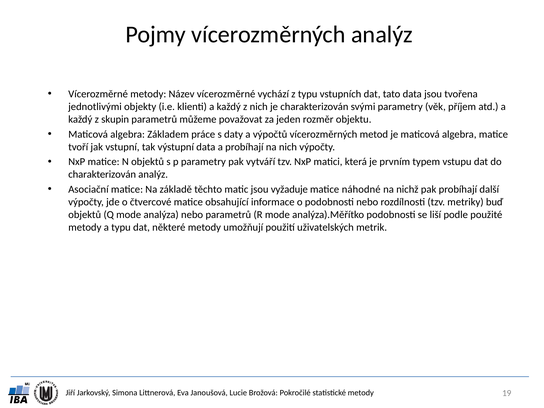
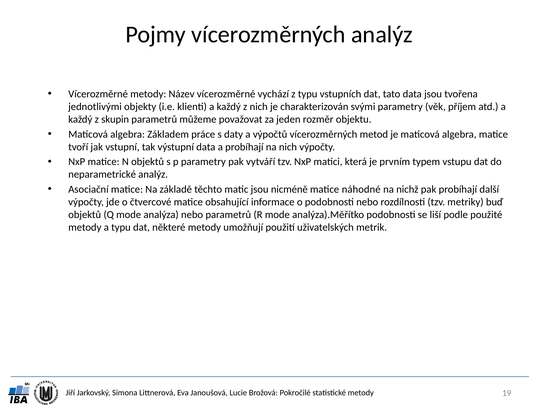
charakterizován at (102, 174): charakterizován -> neparametrické
vyžaduje: vyžaduje -> nicméně
